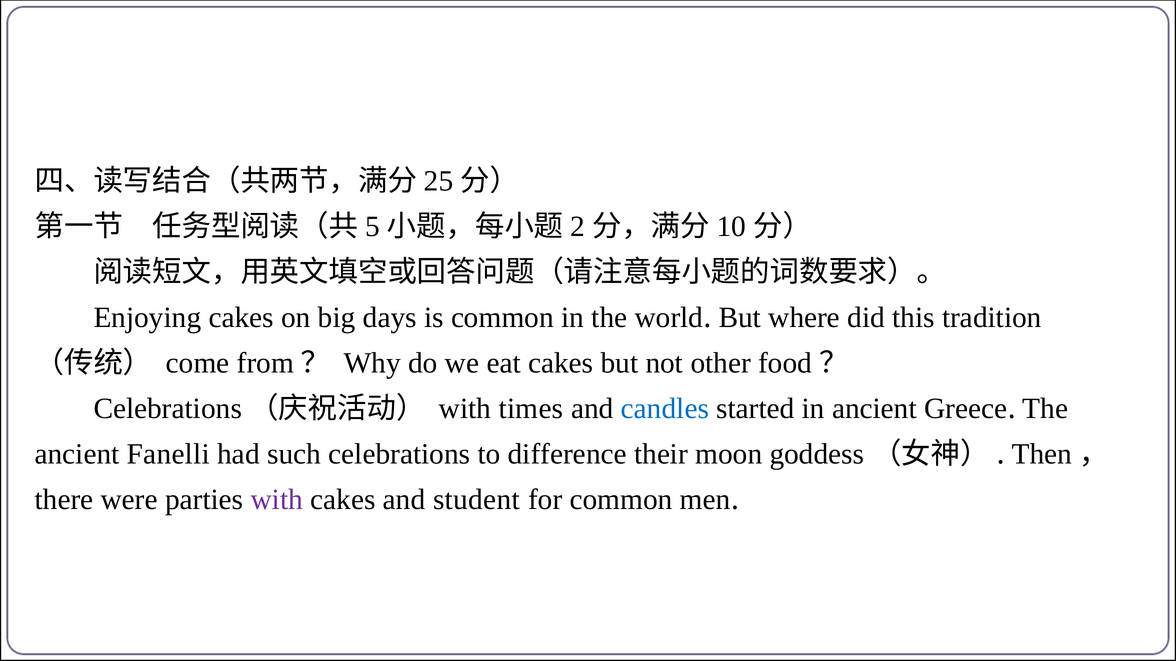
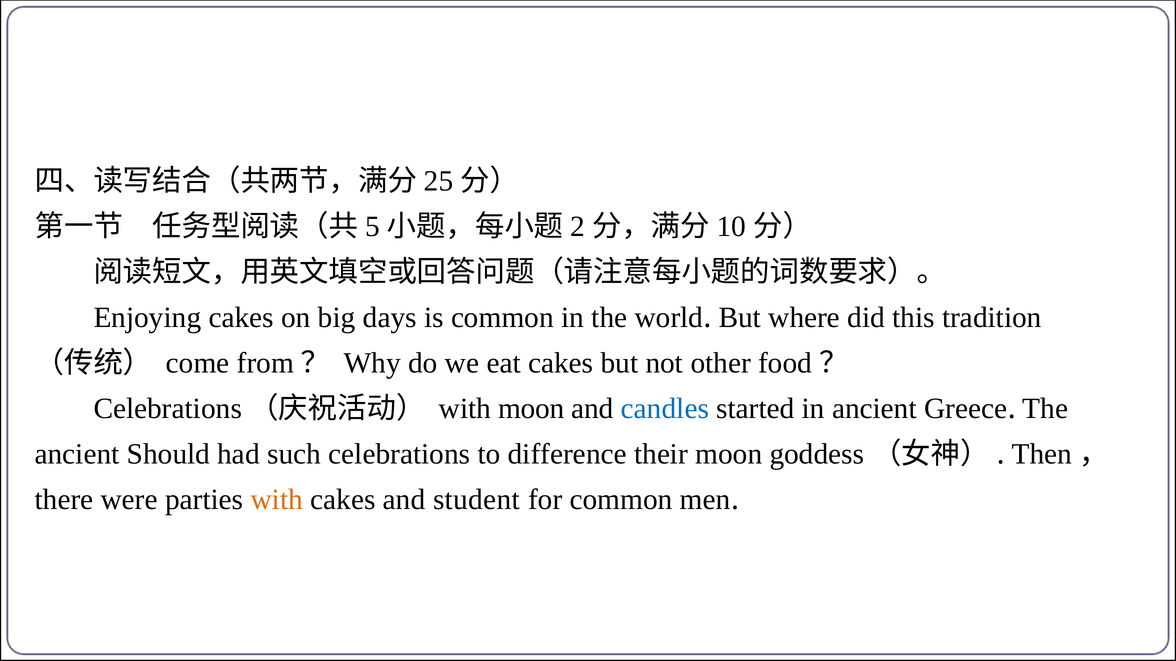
with times: times -> moon
Fanelli: Fanelli -> Should
with at (277, 500) colour: purple -> orange
